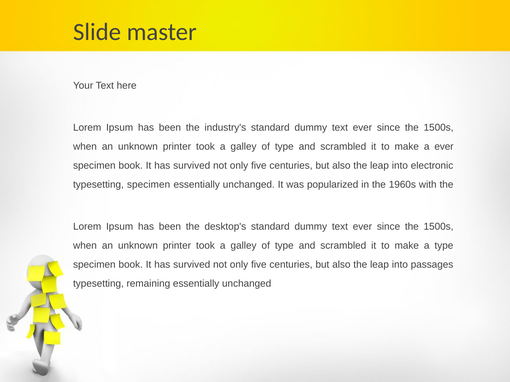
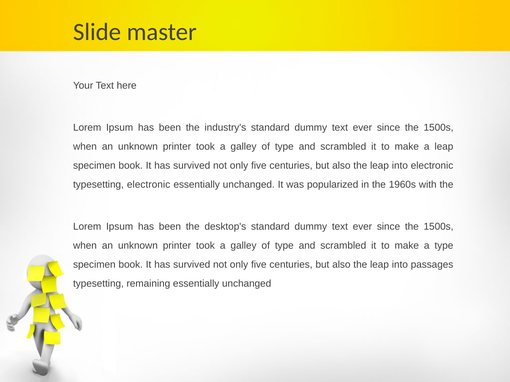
a ever: ever -> leap
typesetting specimen: specimen -> electronic
